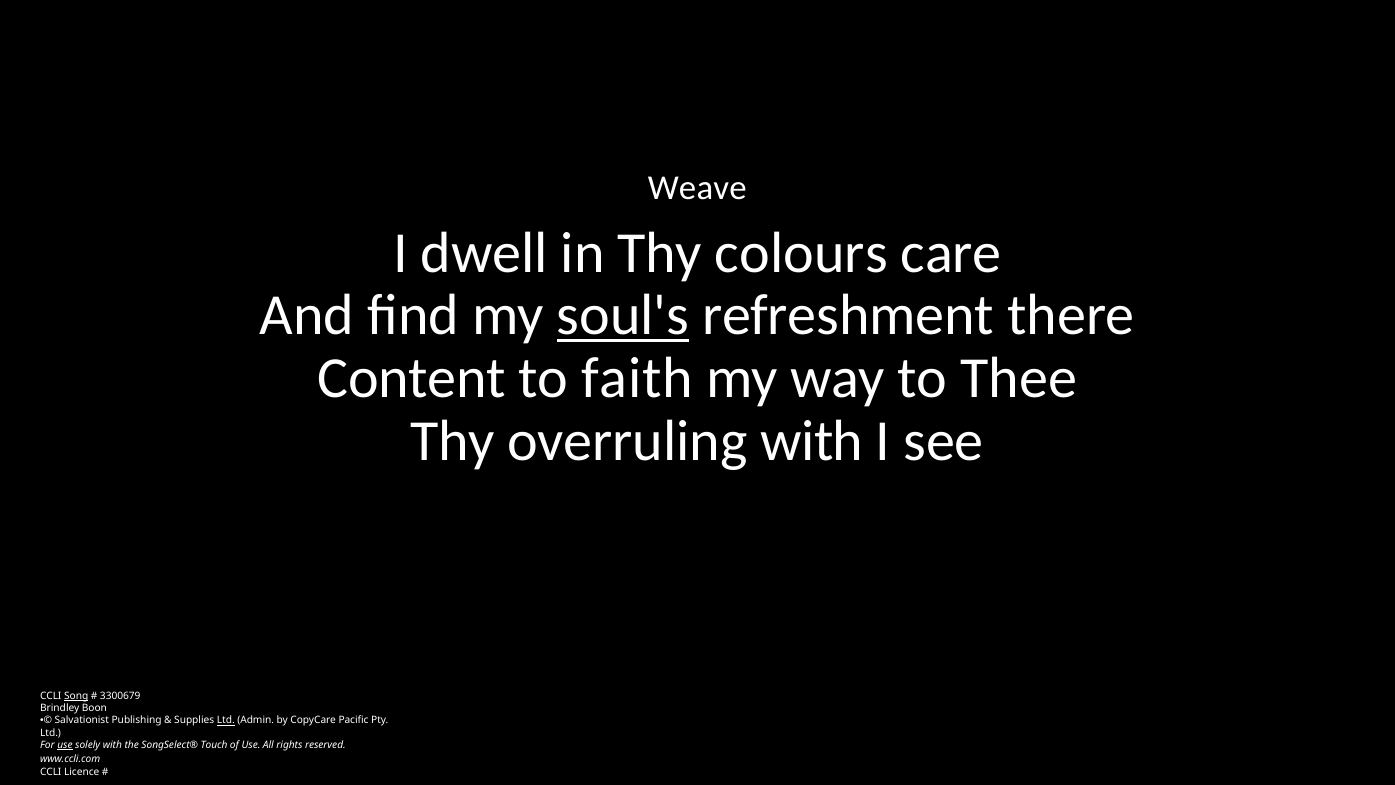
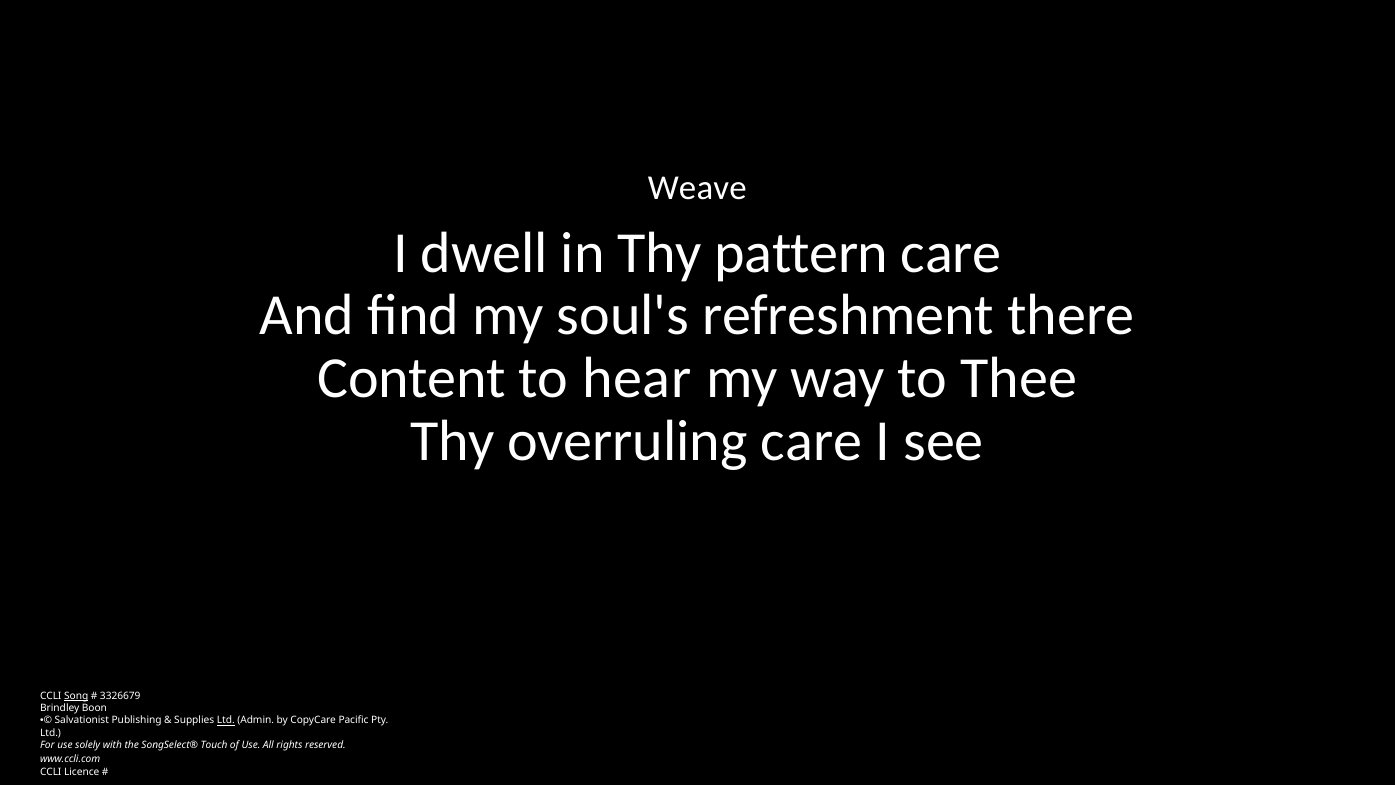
colours: colours -> pattern
soul's underline: present -> none
faith: faith -> hear
overruling with: with -> care
3300679: 3300679 -> 3326679
use at (65, 745) underline: present -> none
